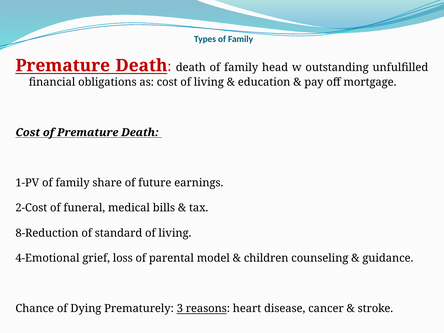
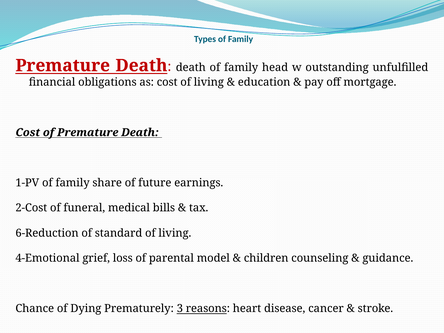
8-Reduction: 8-Reduction -> 6-Reduction
